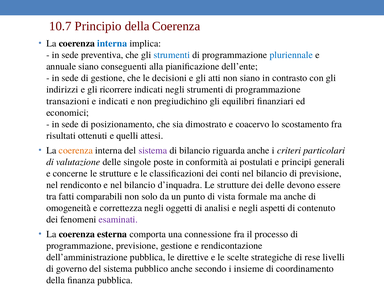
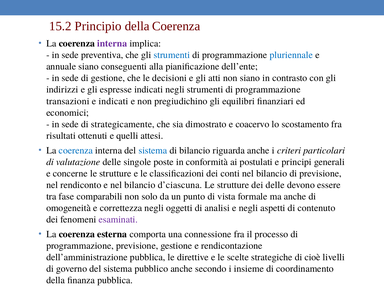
10.7: 10.7 -> 15.2
interna at (112, 43) colour: blue -> purple
ricorrere: ricorrere -> espresse
posizionamento: posizionamento -> strategicamente
coerenza at (76, 150) colour: orange -> blue
sistema at (153, 150) colour: purple -> blue
d’inquadra: d’inquadra -> d’ciascuna
fatti: fatti -> fase
rese: rese -> cioè
